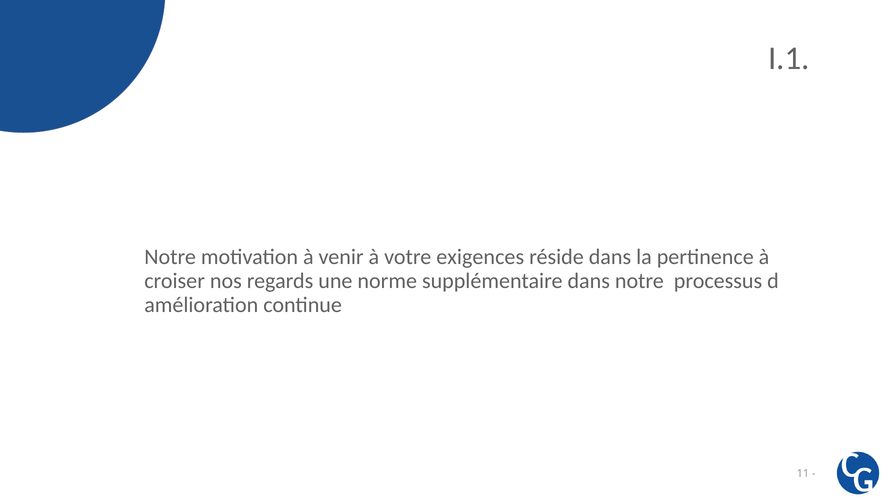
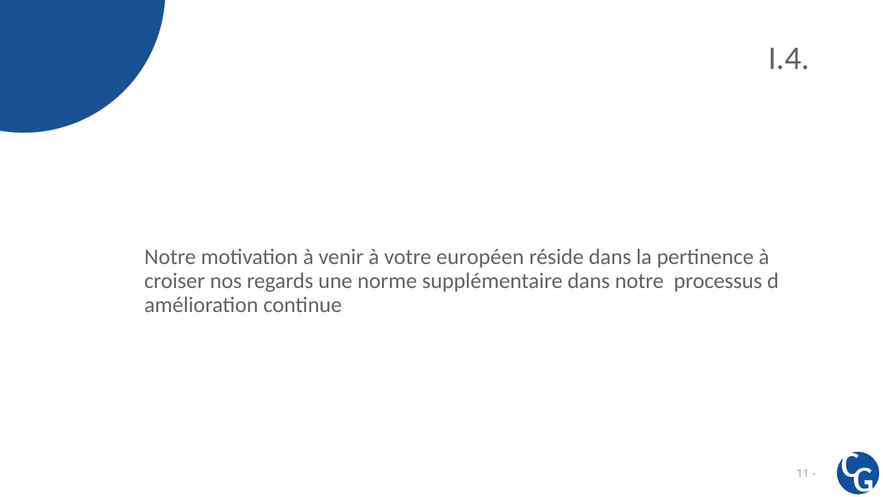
I.1: I.1 -> I.4
exigences: exigences -> européen
